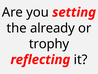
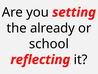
trophy: trophy -> school
